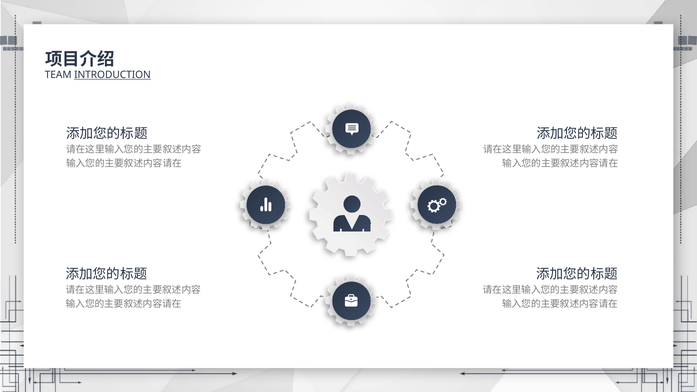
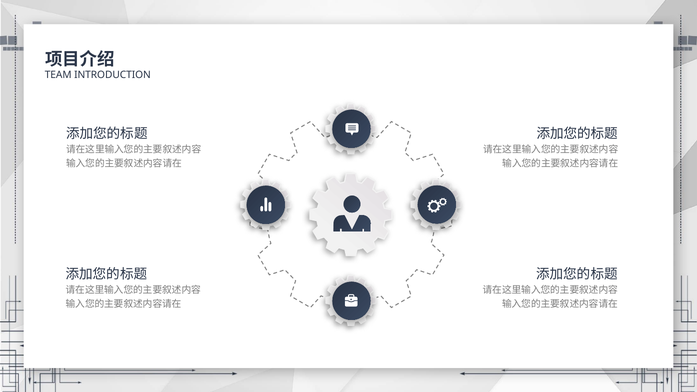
INTRODUCTION underline: present -> none
